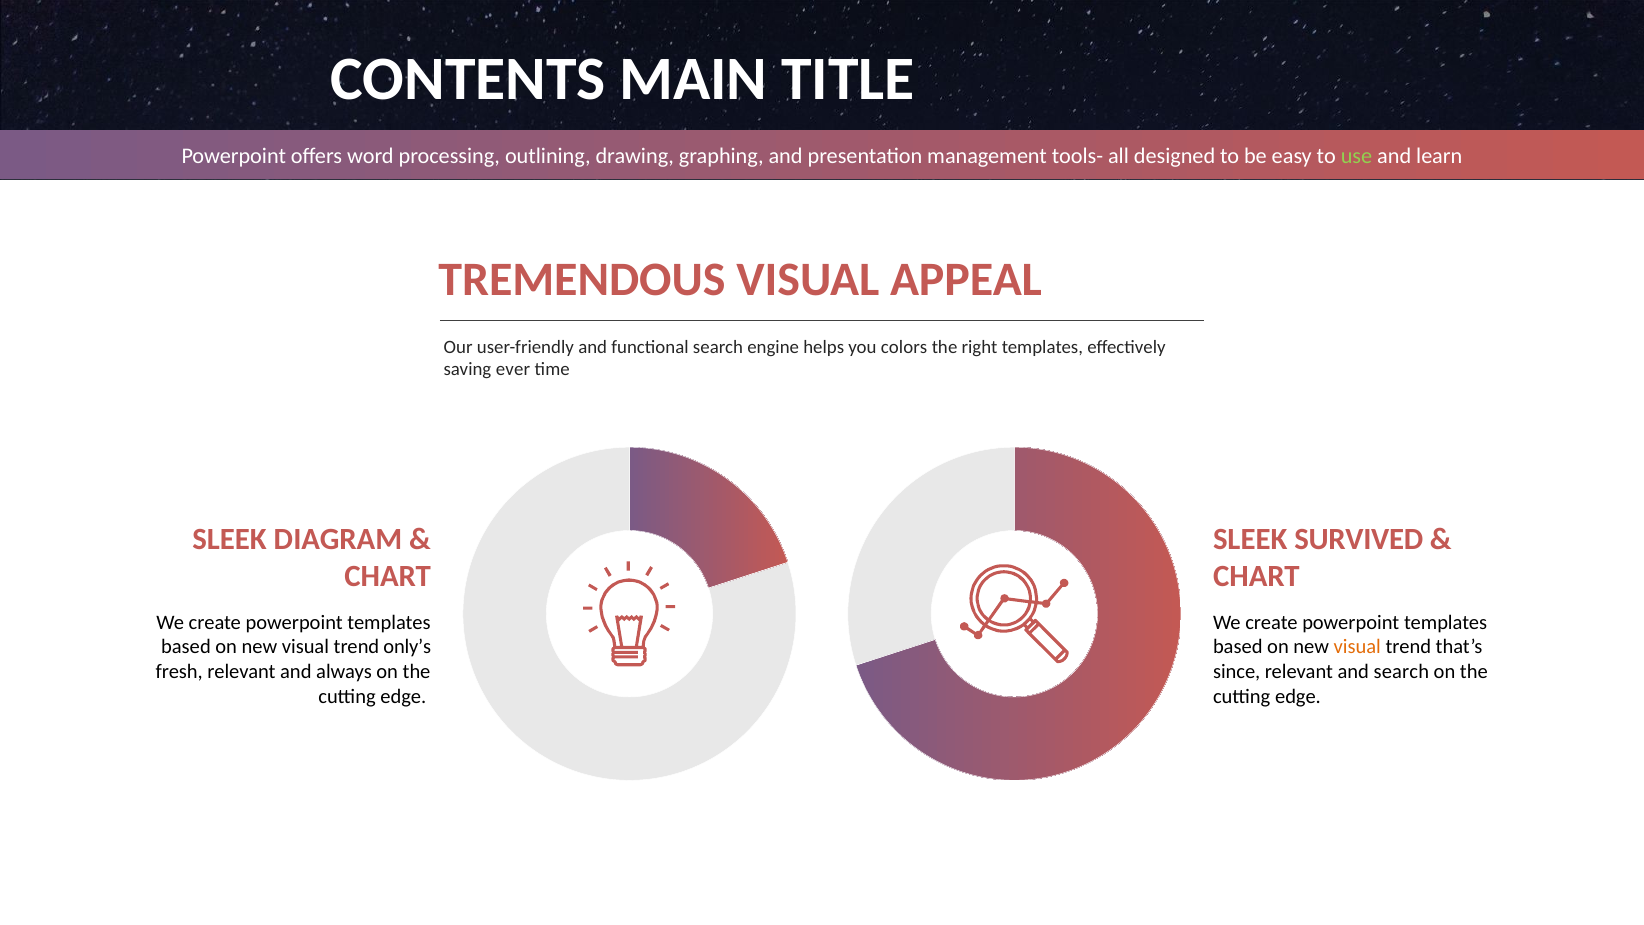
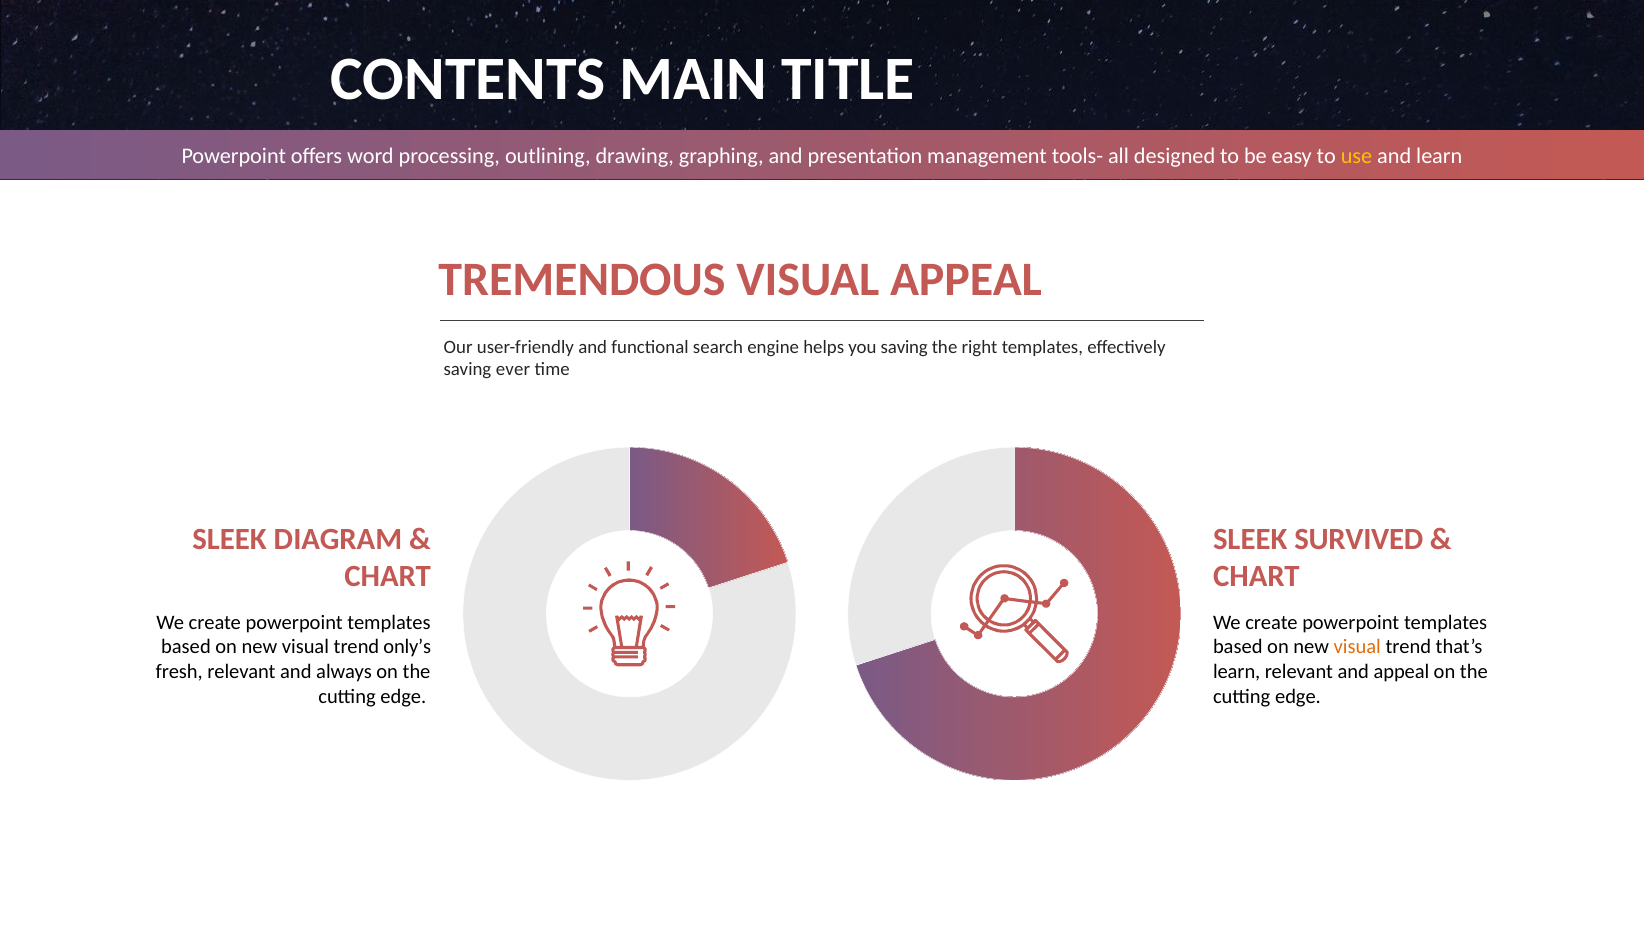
use colour: light green -> yellow
you colors: colors -> saving
since at (1237, 672): since -> learn
and search: search -> appeal
